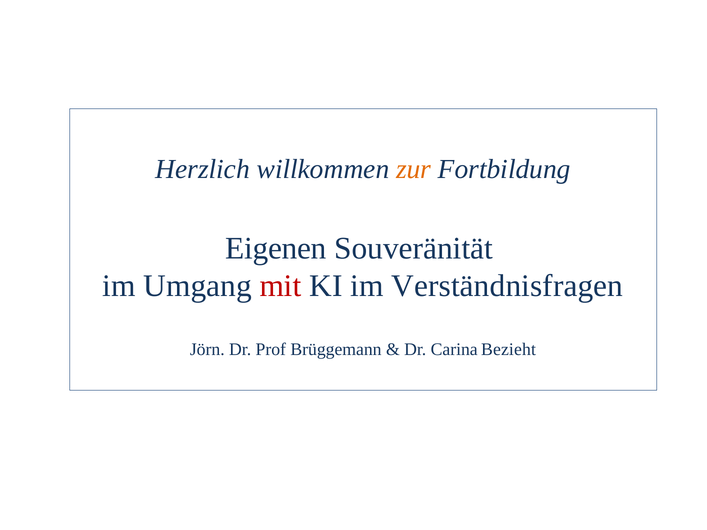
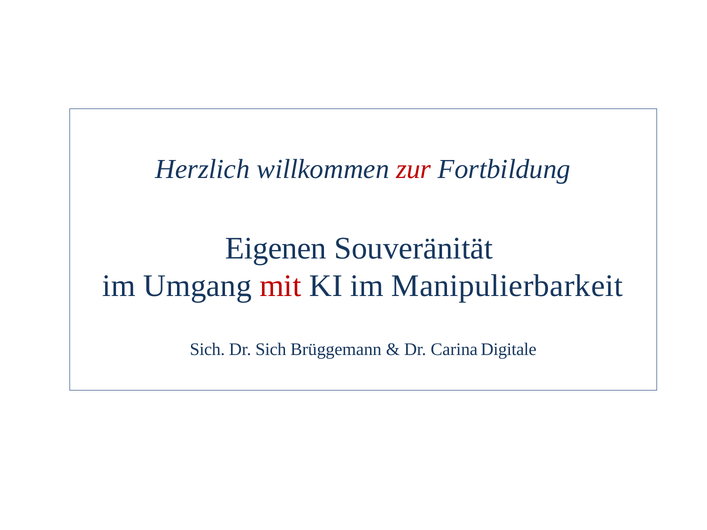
zur colour: orange -> red
Verständnisfragen: Verständnisfragen -> Manipulierbarkeit
Jörn at (207, 350): Jörn -> Sich
Dr Prof: Prof -> Sich
Bezieht: Bezieht -> Digitale
